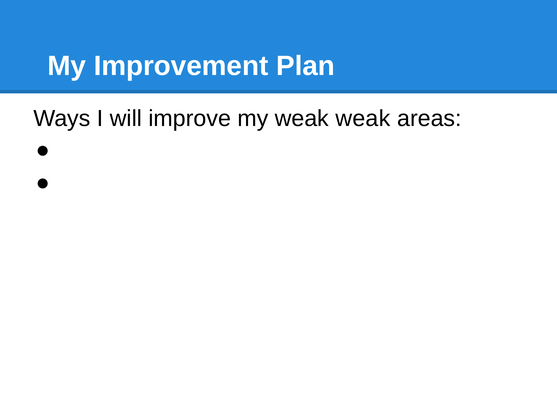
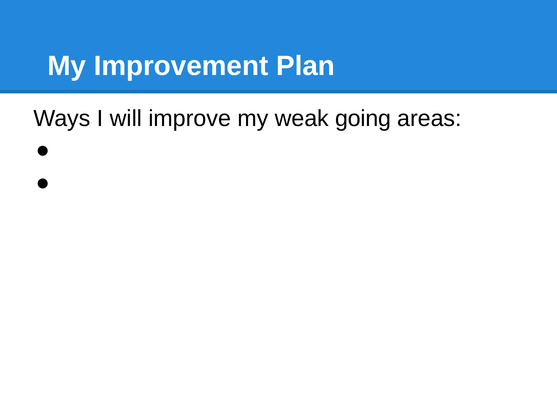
weak weak: weak -> going
